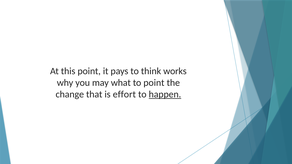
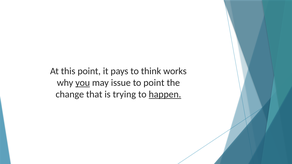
you underline: none -> present
what: what -> issue
effort: effort -> trying
